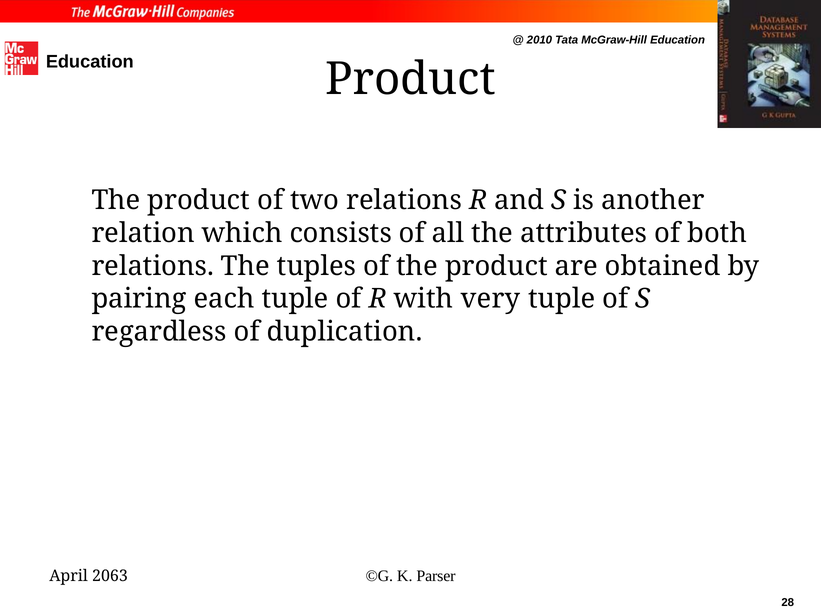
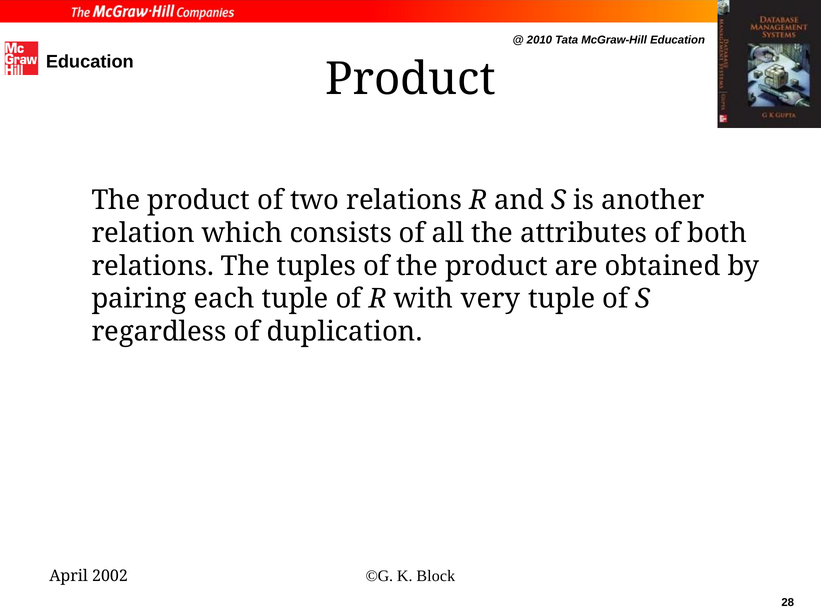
Parser: Parser -> Block
2063: 2063 -> 2002
